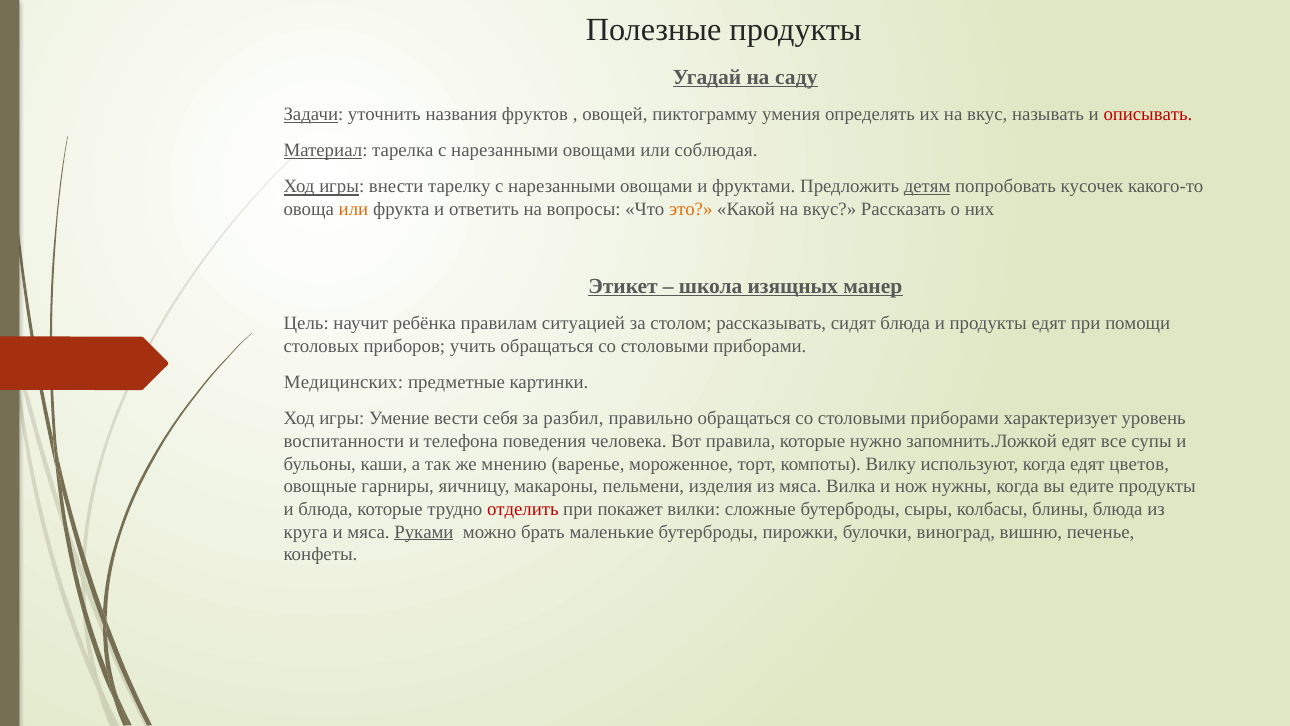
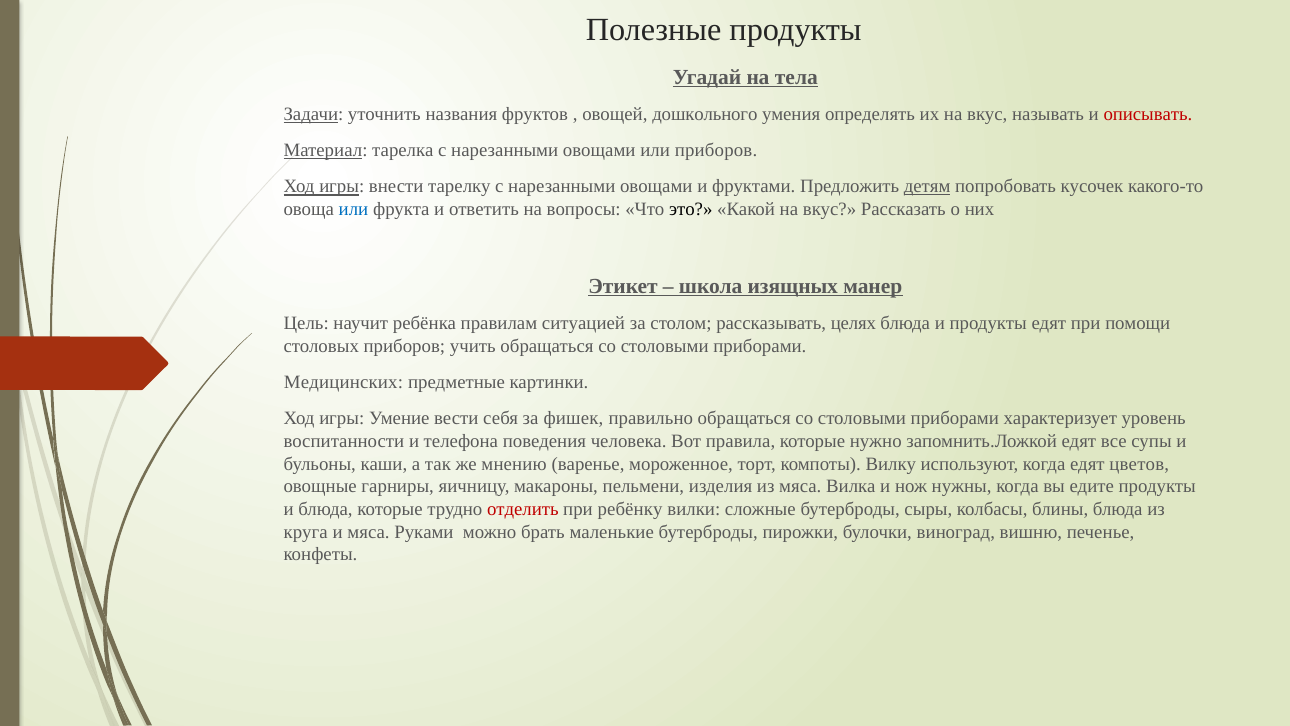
саду: саду -> тела
пиктограмму: пиктограмму -> дошкольного
или соблюдая: соблюдая -> приборов
или at (353, 209) colour: orange -> blue
это colour: orange -> black
сидят: сидят -> целях
разбил: разбил -> фишек
покажет: покажет -> ребёнку
Руками underline: present -> none
